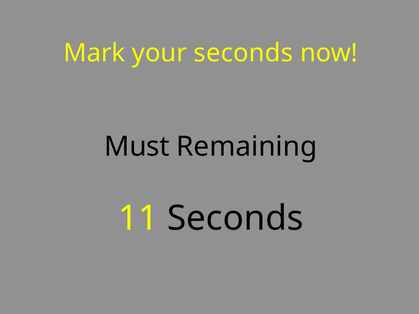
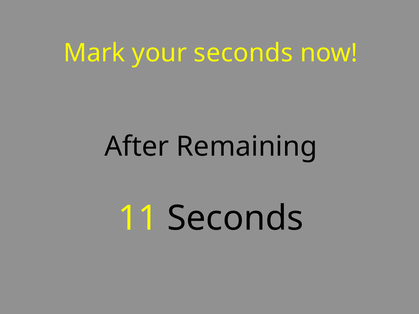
Must: Must -> After
